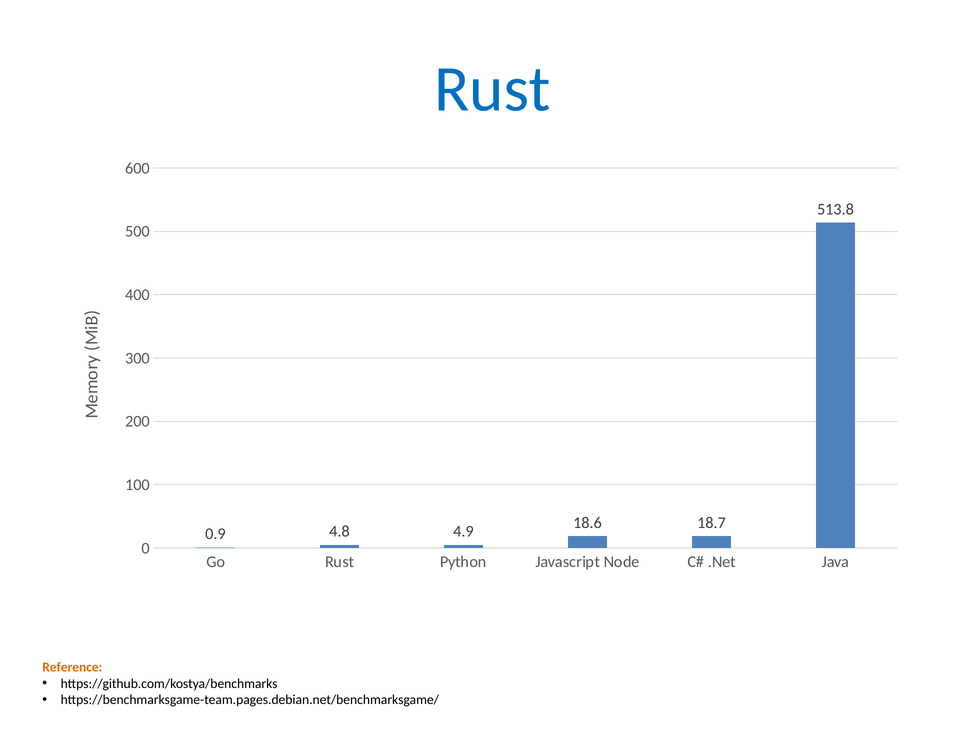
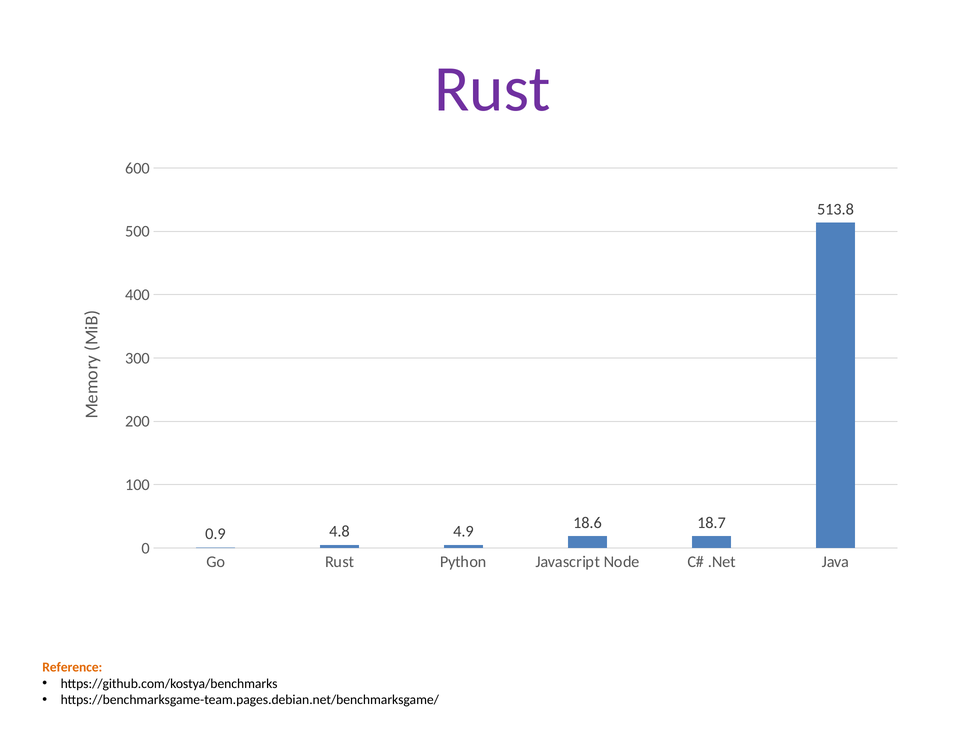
Rust at (493, 89) colour: blue -> purple
